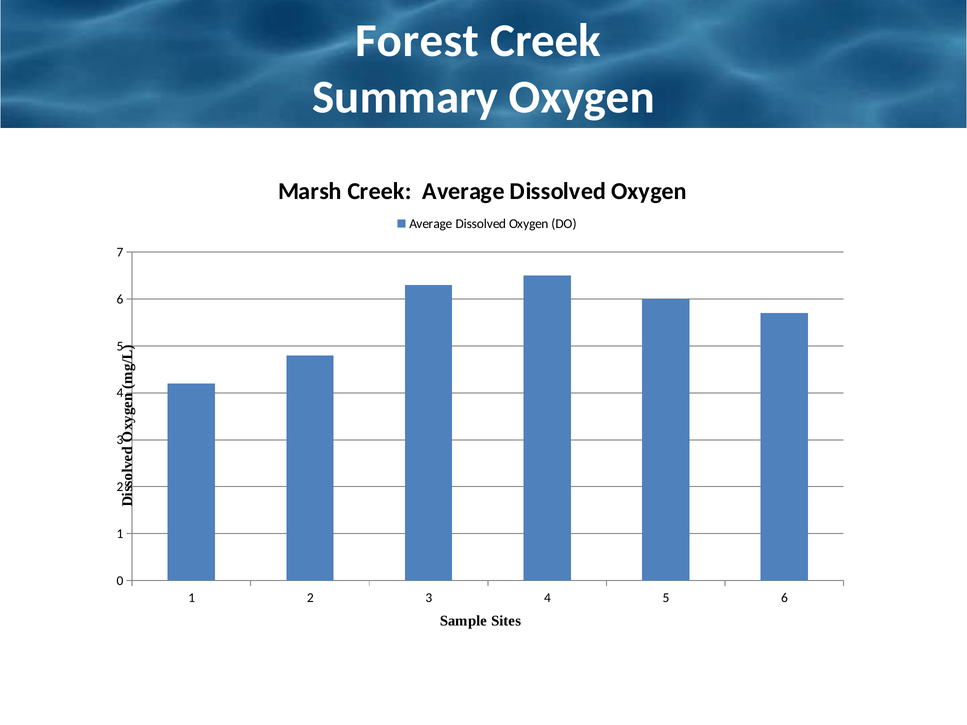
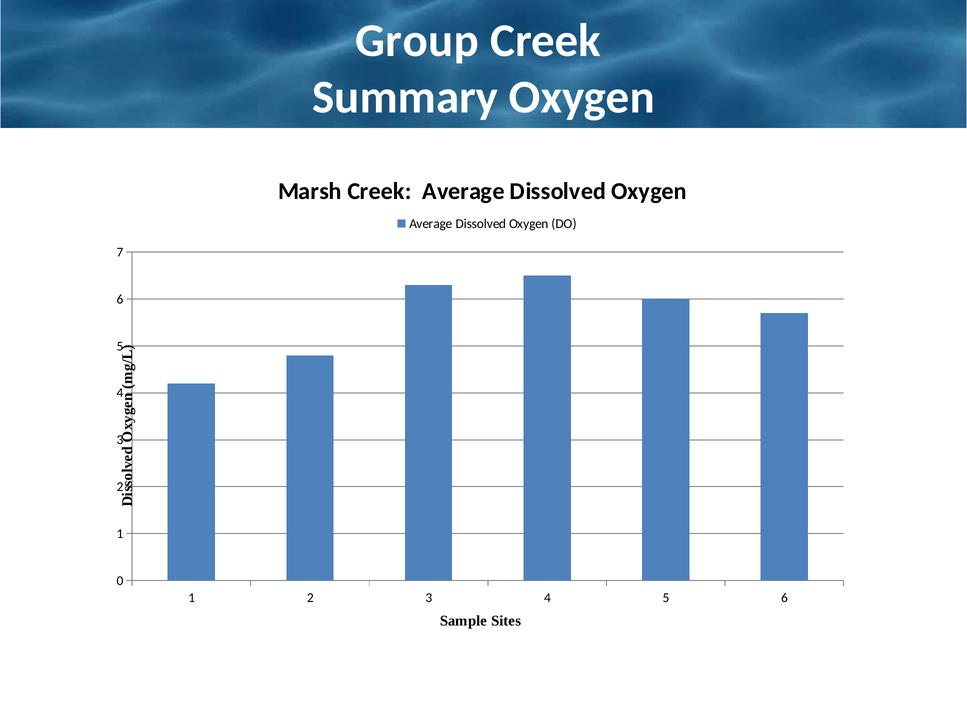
Forest: Forest -> Group
